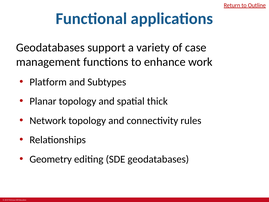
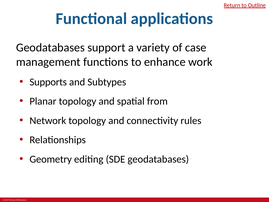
Platform: Platform -> Supports
thick: thick -> from
